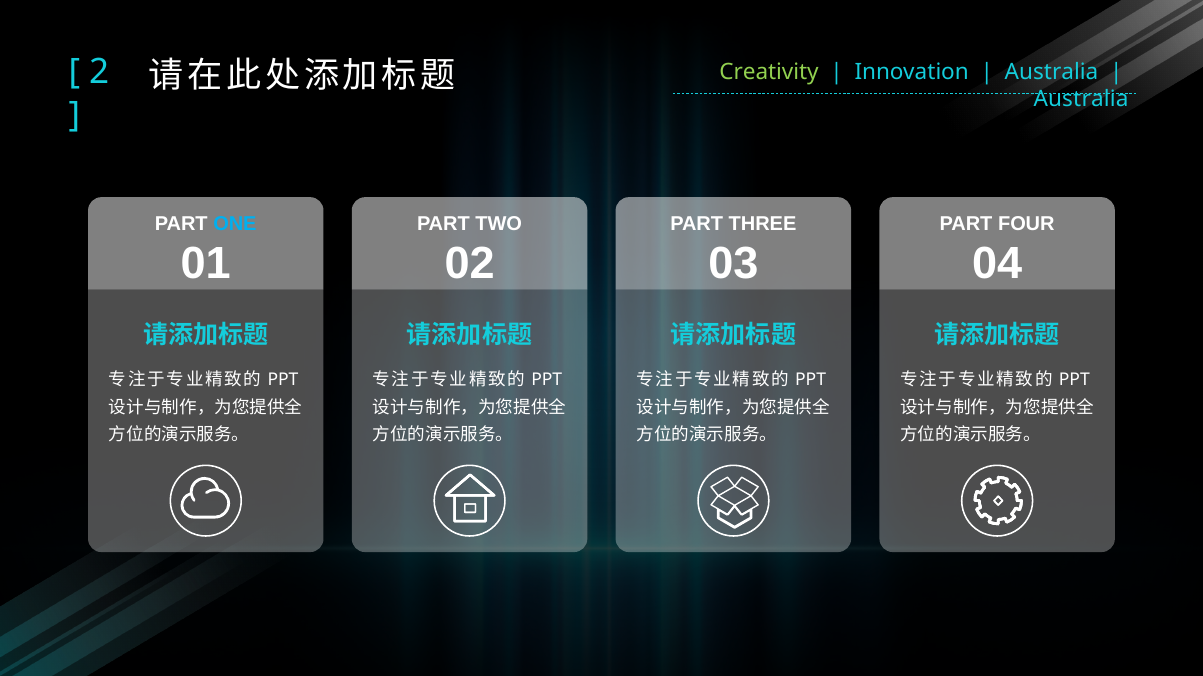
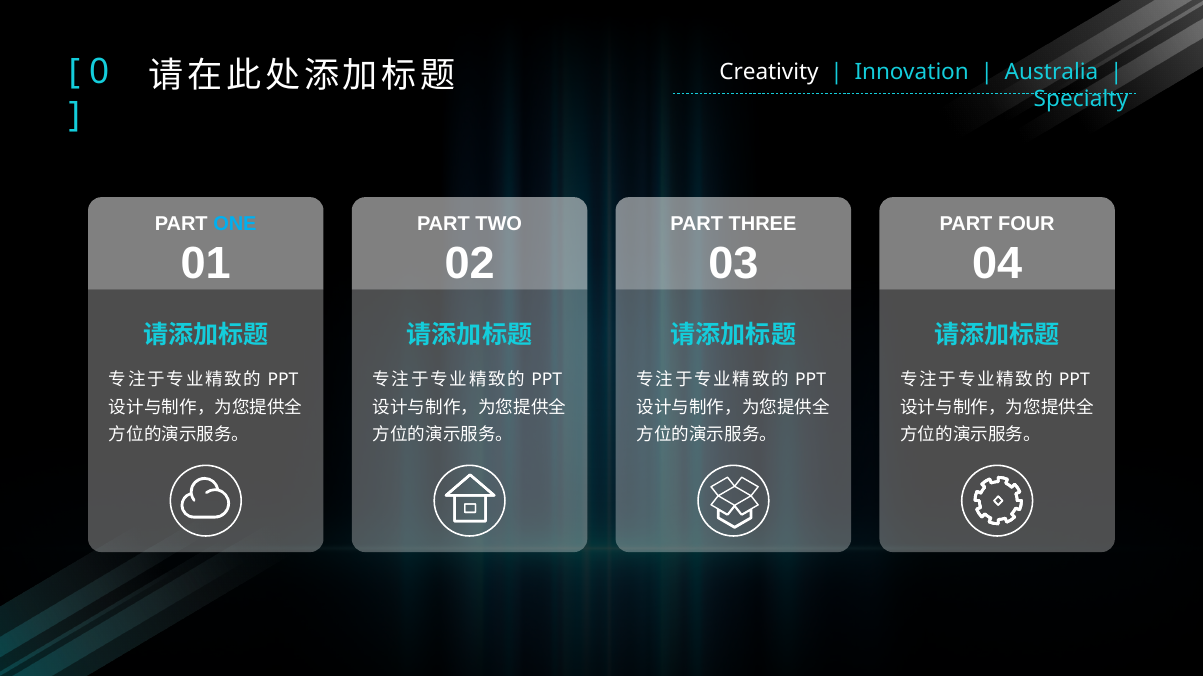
Creativity colour: light green -> white
2: 2 -> 0
Australia at (1081, 99): Australia -> Specialty
